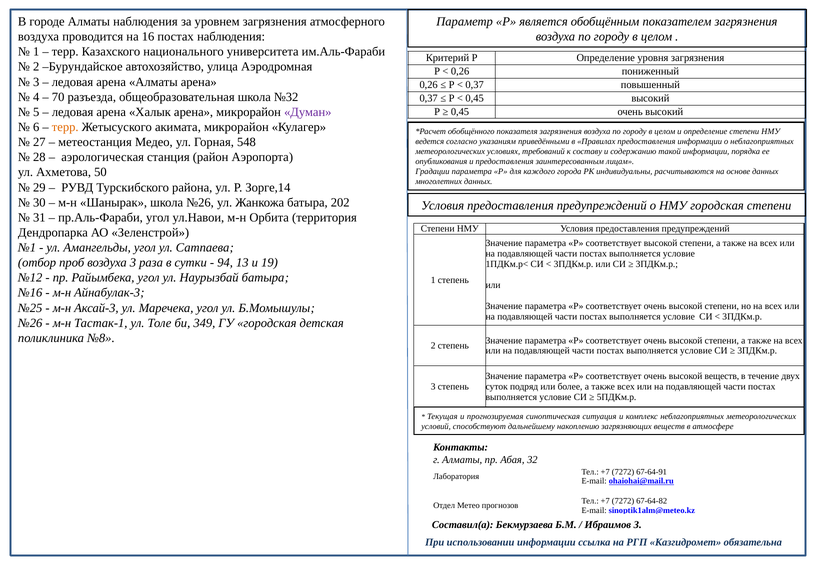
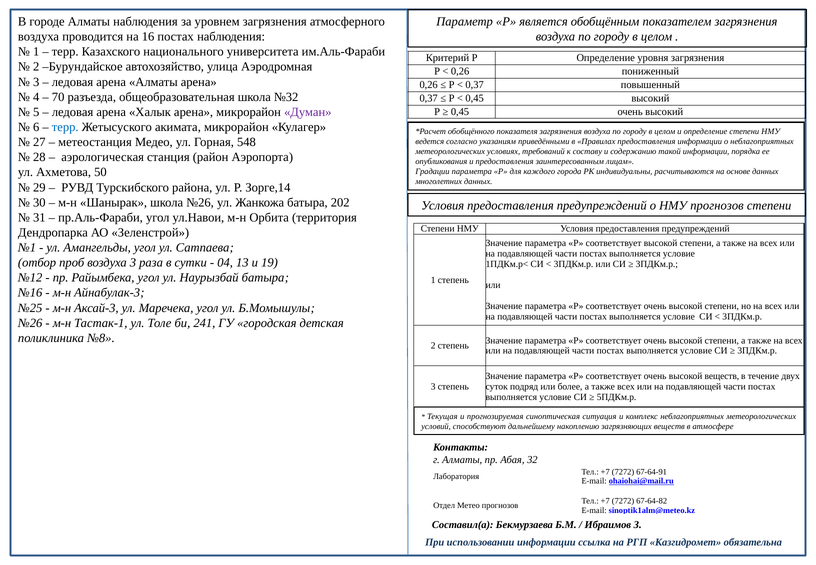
терр at (65, 127) colour: orange -> blue
НМУ городская: городская -> прогнозов
94: 94 -> 04
349: 349 -> 241
